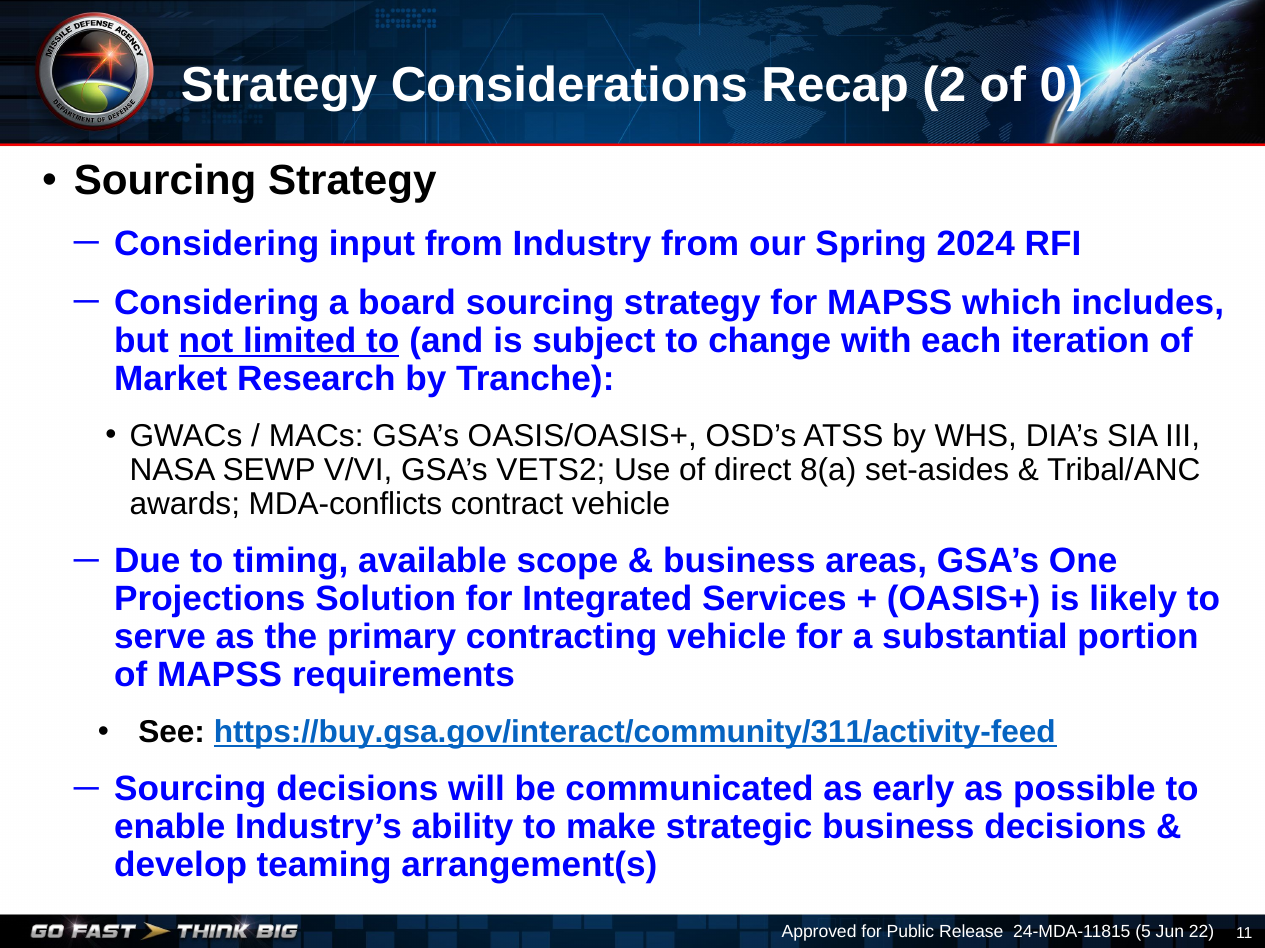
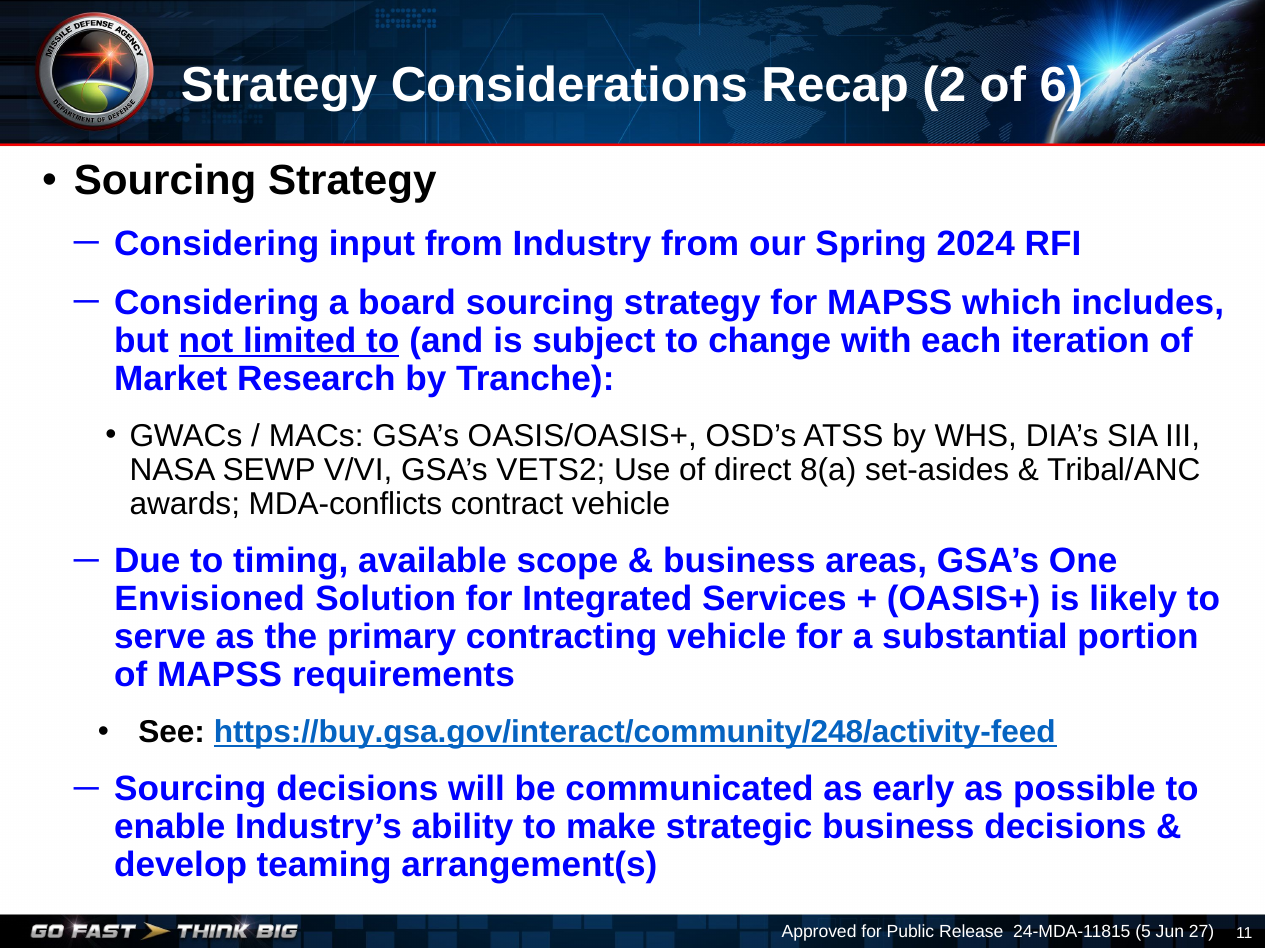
0: 0 -> 6
Projections: Projections -> Envisioned
https://buy.gsa.gov/interact/community/311/activity-feed: https://buy.gsa.gov/interact/community/311/activity-feed -> https://buy.gsa.gov/interact/community/248/activity-feed
22: 22 -> 27
